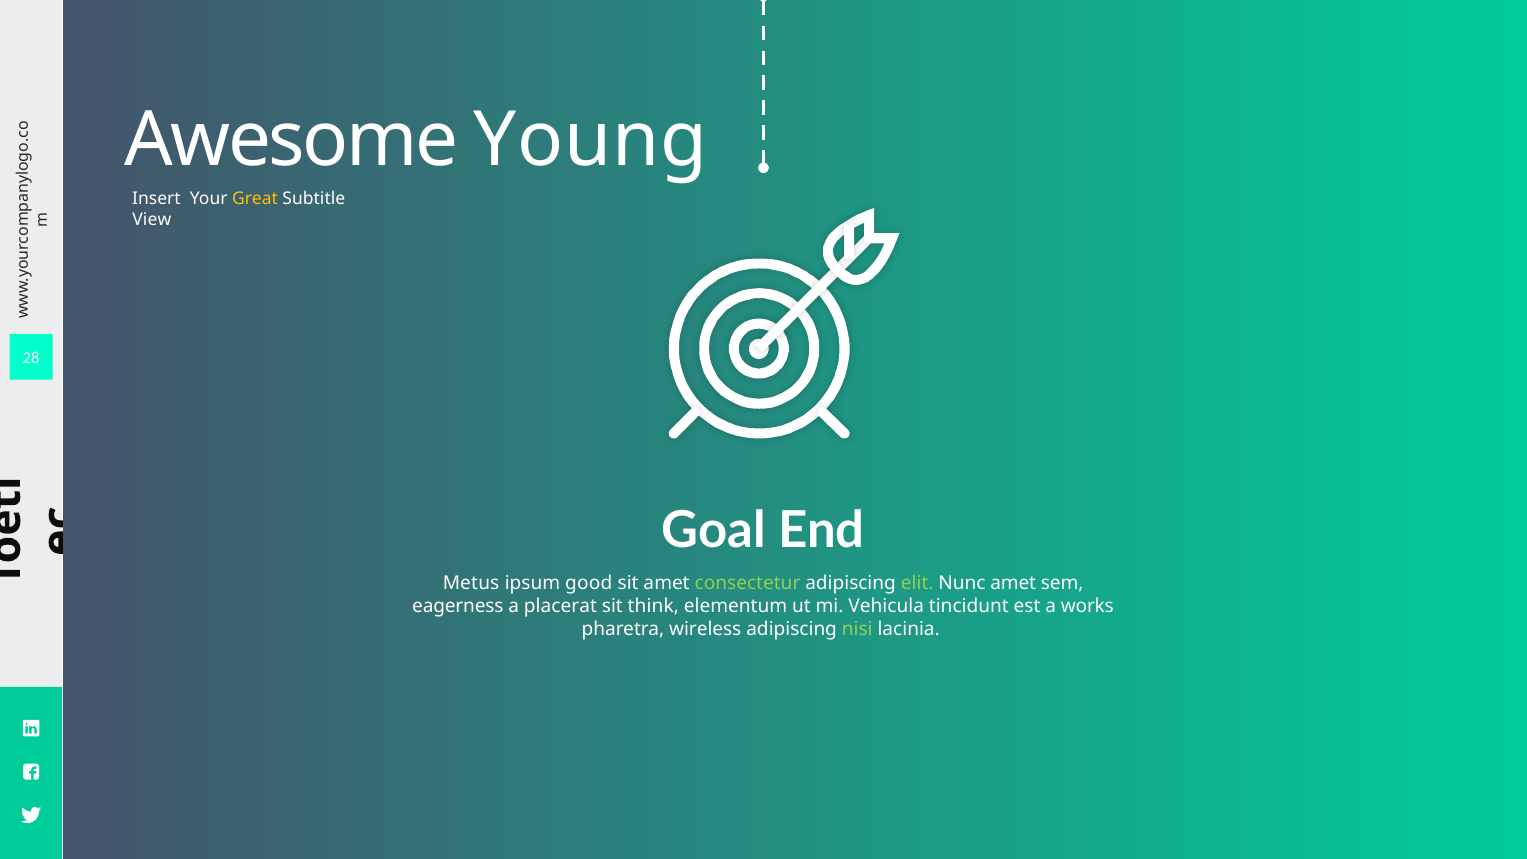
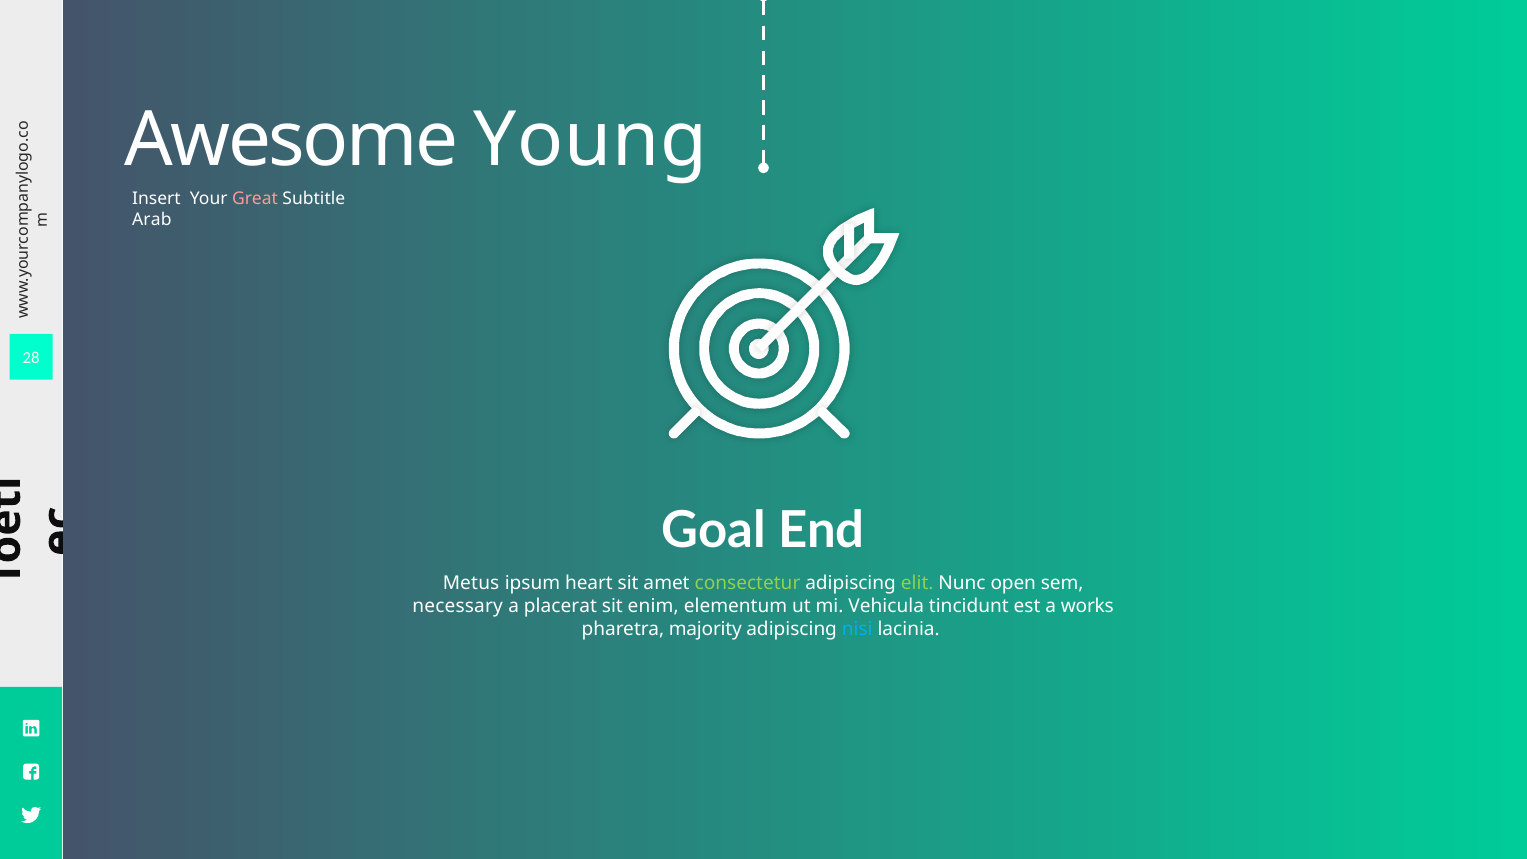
Great colour: yellow -> pink
View: View -> Arab
good: good -> heart
Nunc amet: amet -> open
eagerness: eagerness -> necessary
think: think -> enim
wireless: wireless -> majority
nisi colour: light green -> light blue
